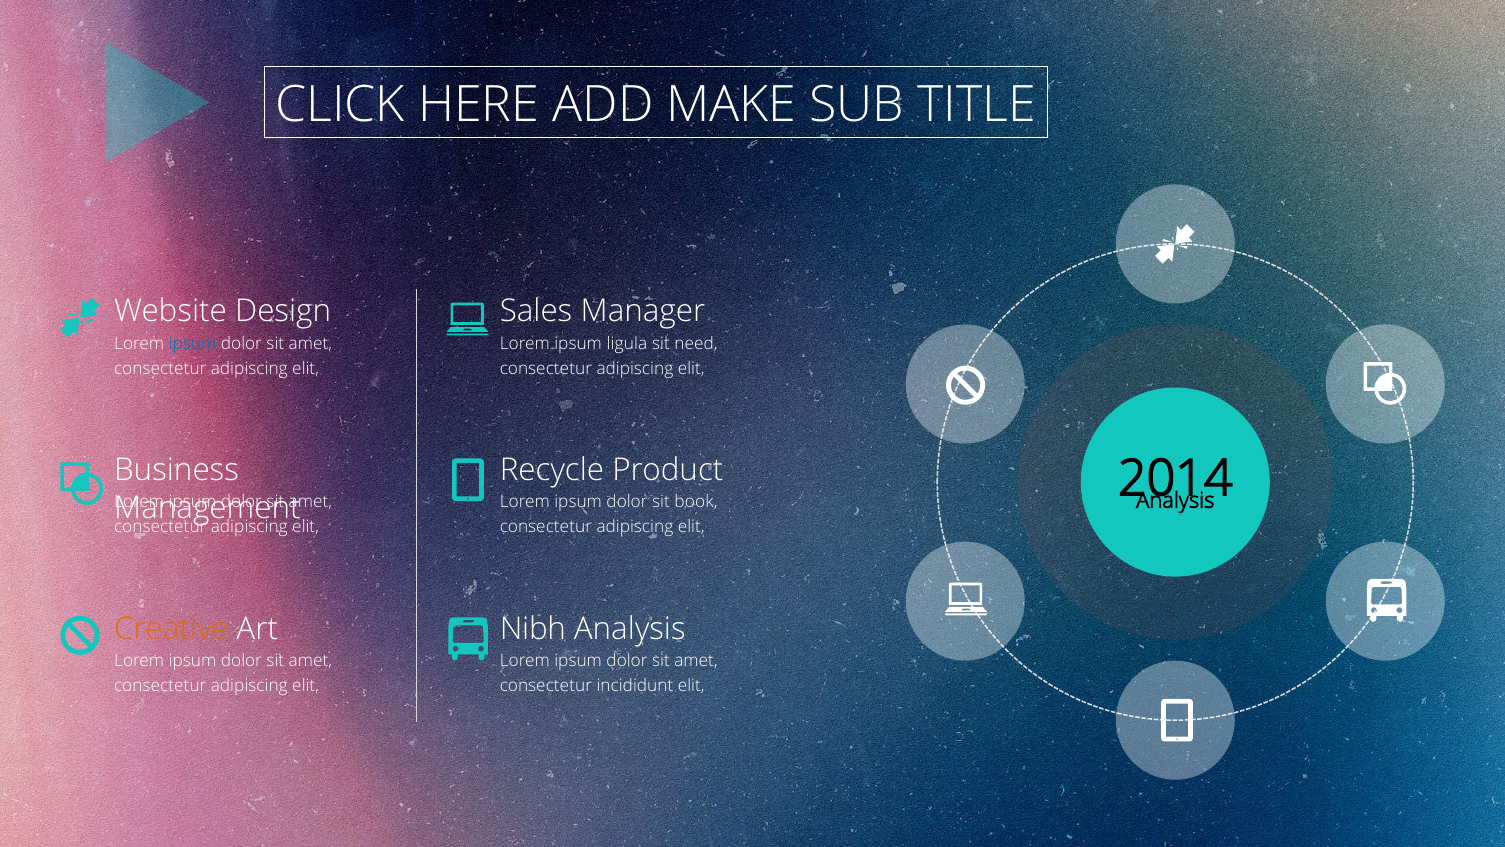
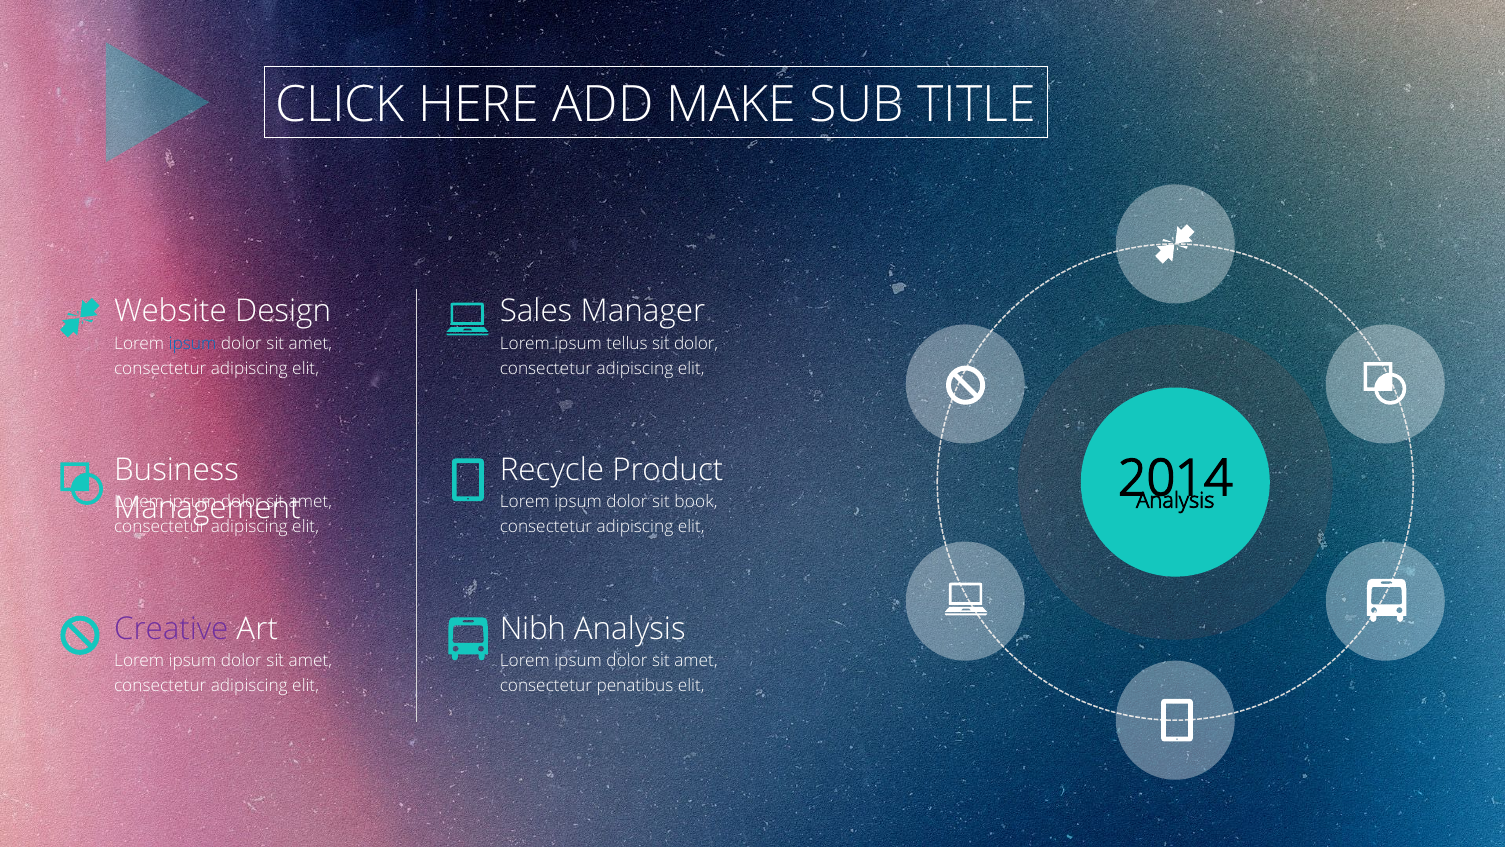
ligula: ligula -> tellus
sit need: need -> dolor
Creative colour: orange -> purple
incididunt: incididunt -> penatibus
